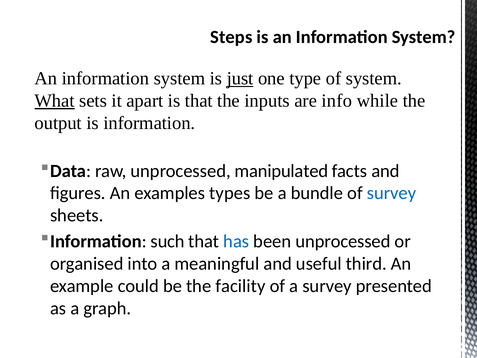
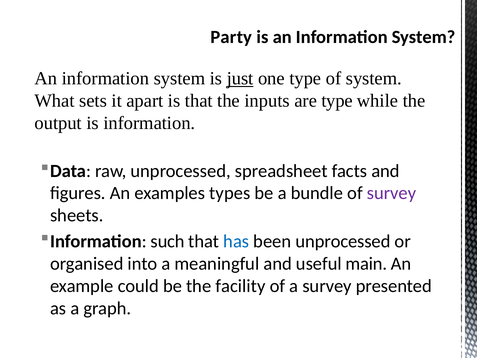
Steps: Steps -> Party
What underline: present -> none
are info: info -> type
manipulated: manipulated -> spreadsheet
survey at (392, 193) colour: blue -> purple
third: third -> main
